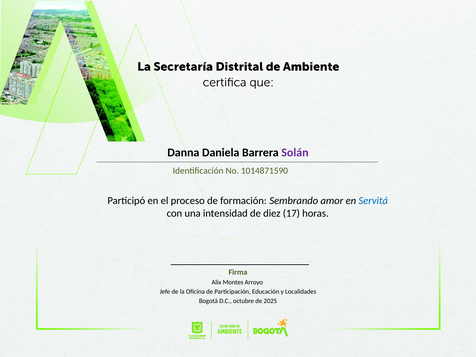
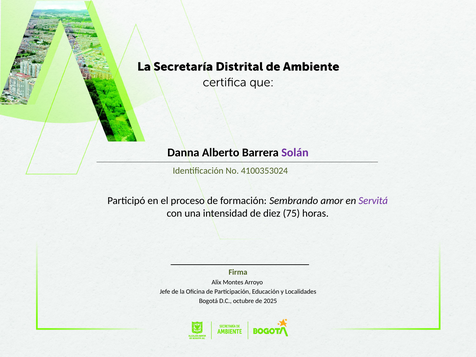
Daniela: Daniela -> Alberto
1014871590: 1014871590 -> 4100353024
Servitá colour: blue -> purple
17: 17 -> 75
